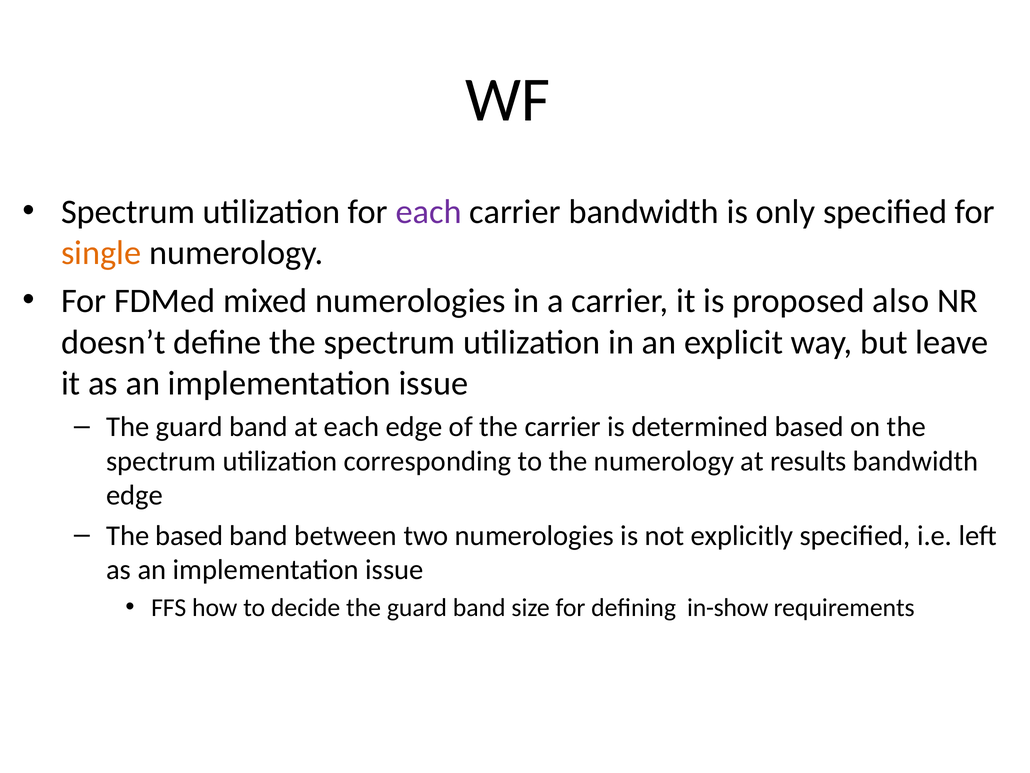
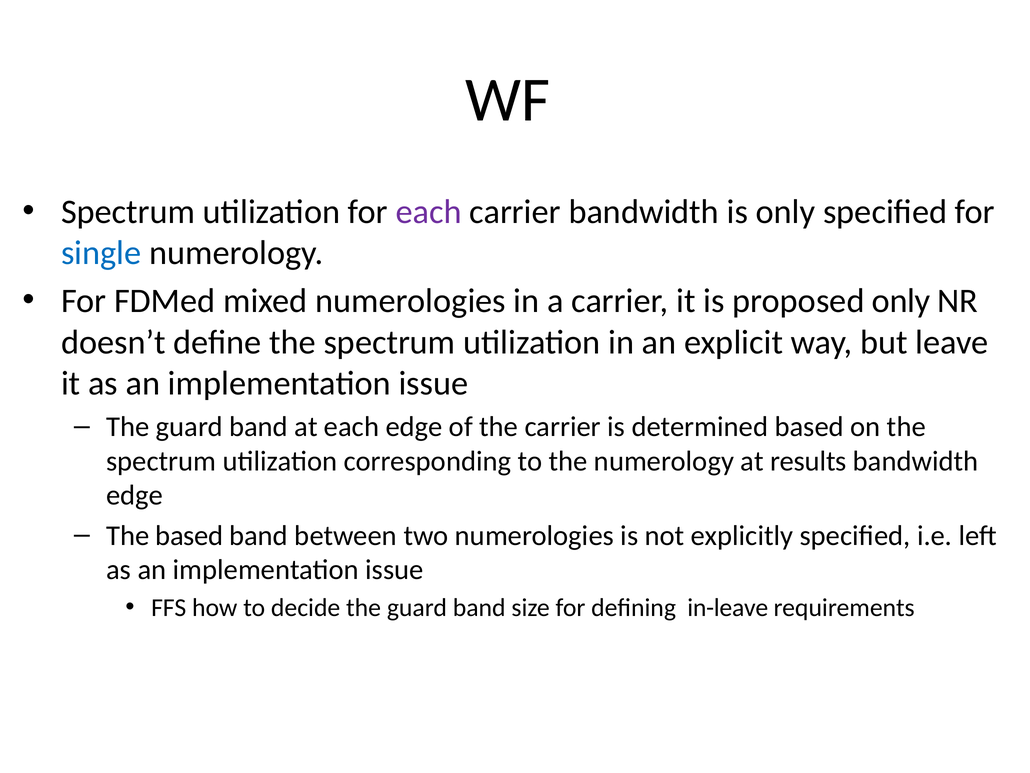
single colour: orange -> blue
proposed also: also -> only
in-show: in-show -> in-leave
